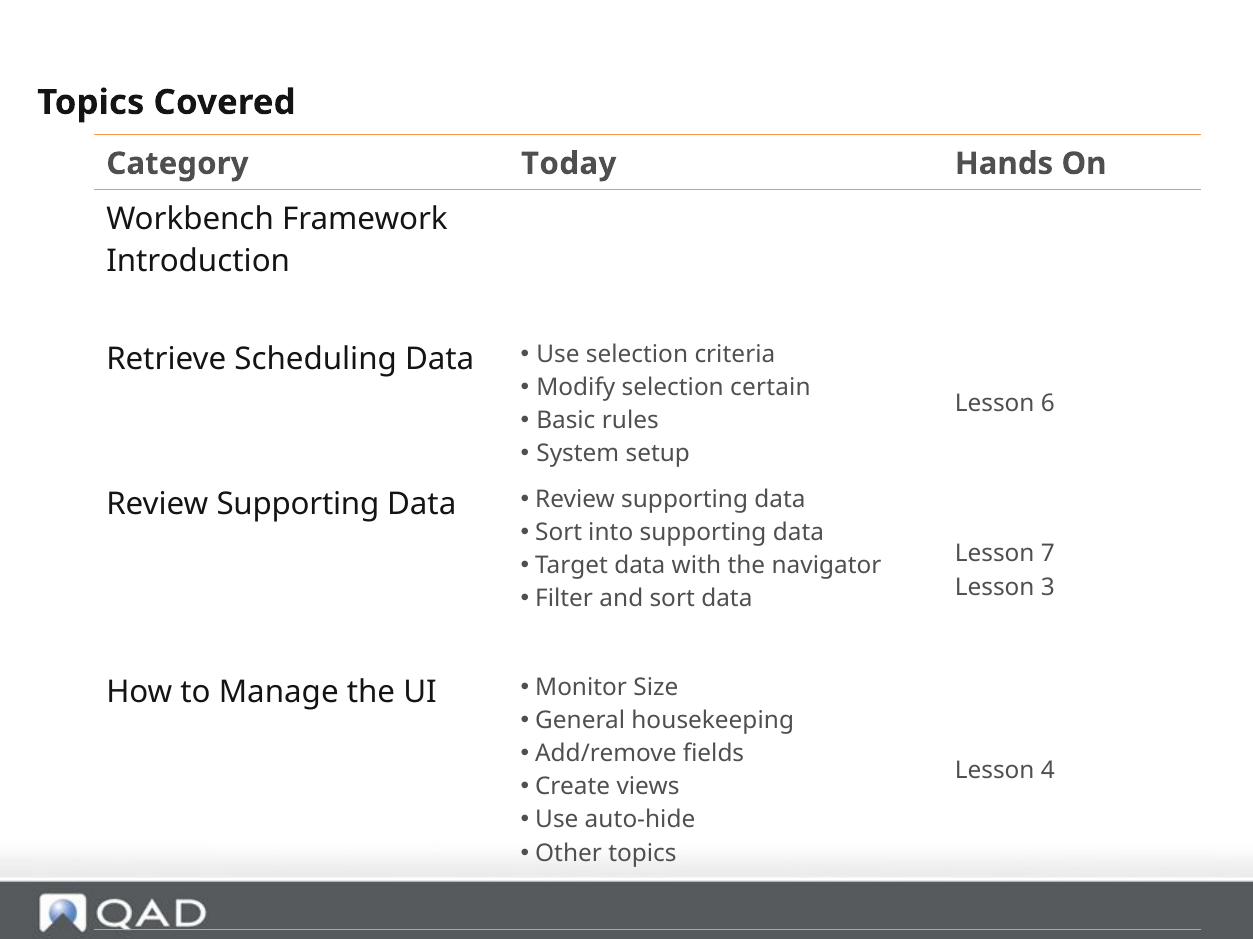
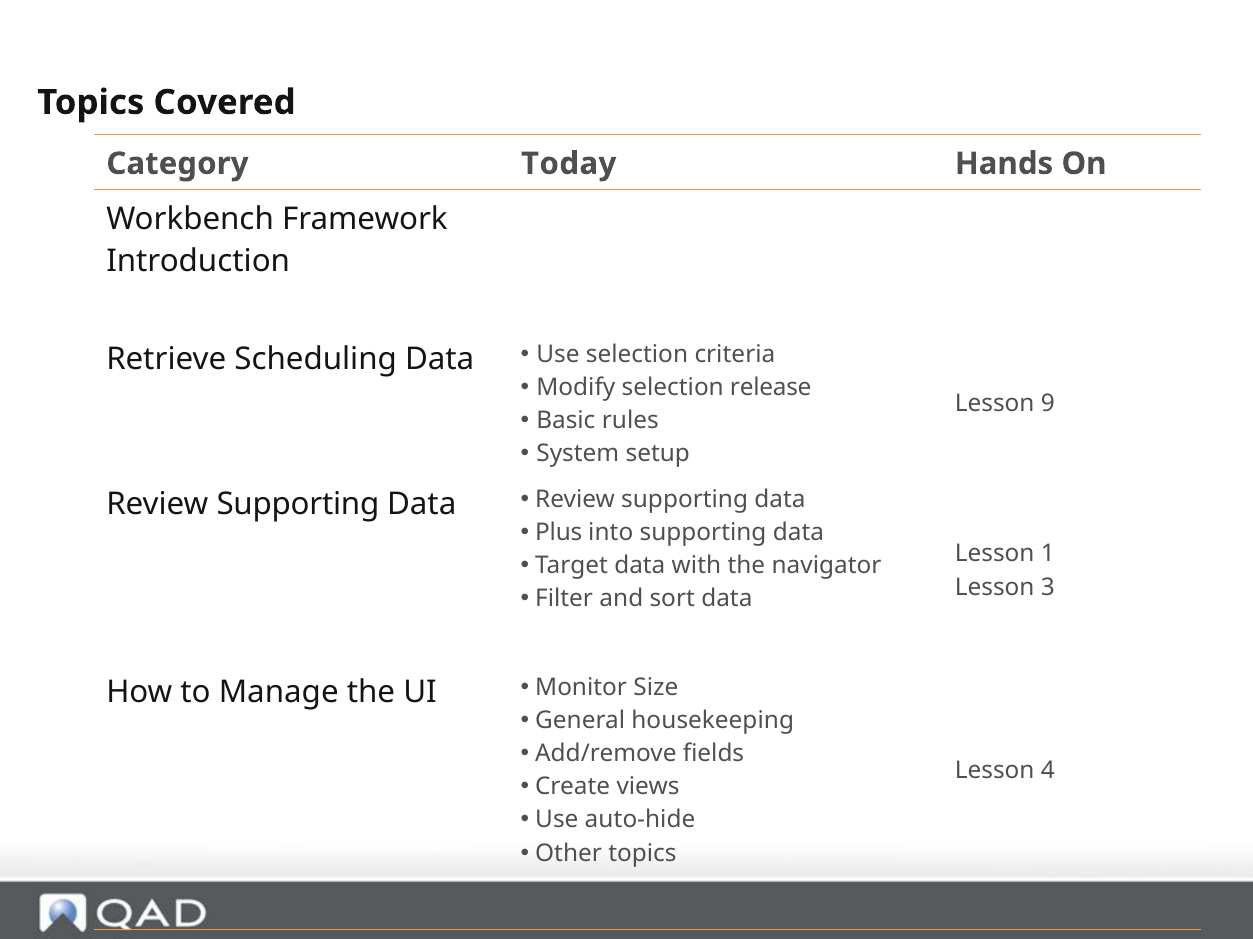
certain: certain -> release
6: 6 -> 9
Sort at (559, 533): Sort -> Plus
7: 7 -> 1
